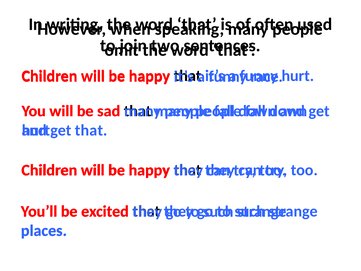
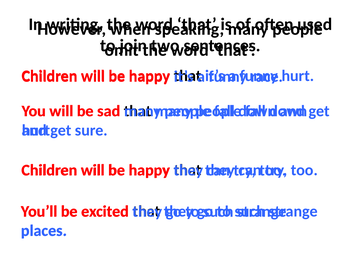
get that: that -> sure
